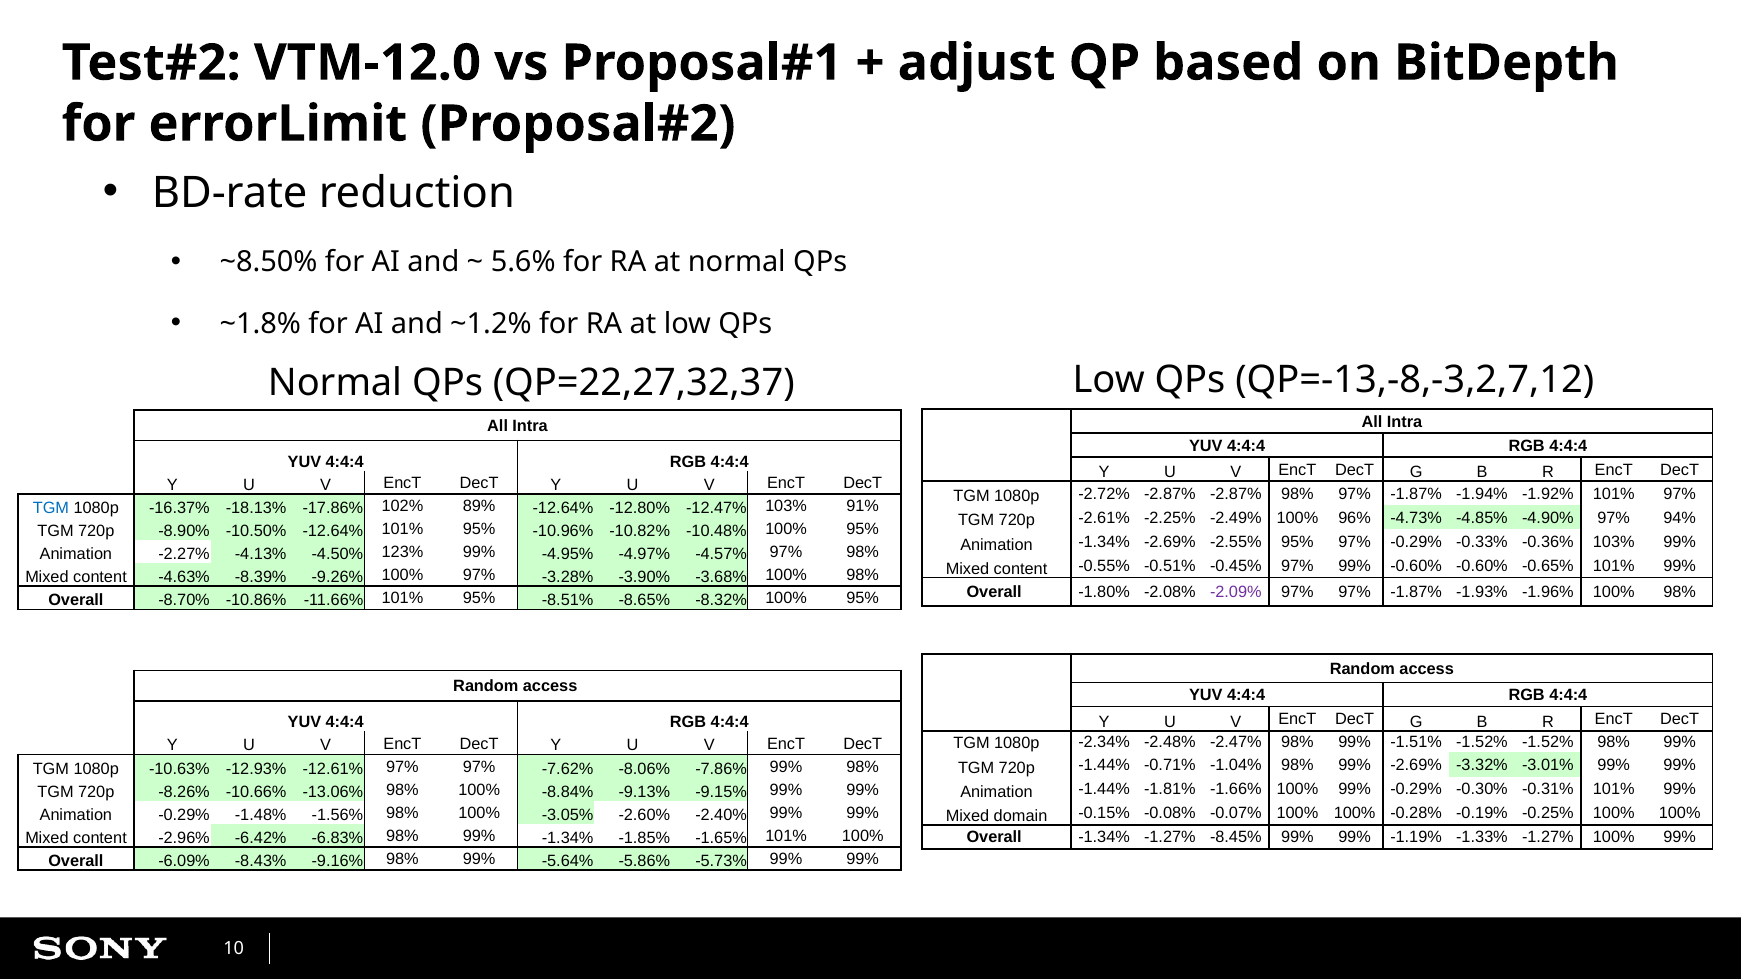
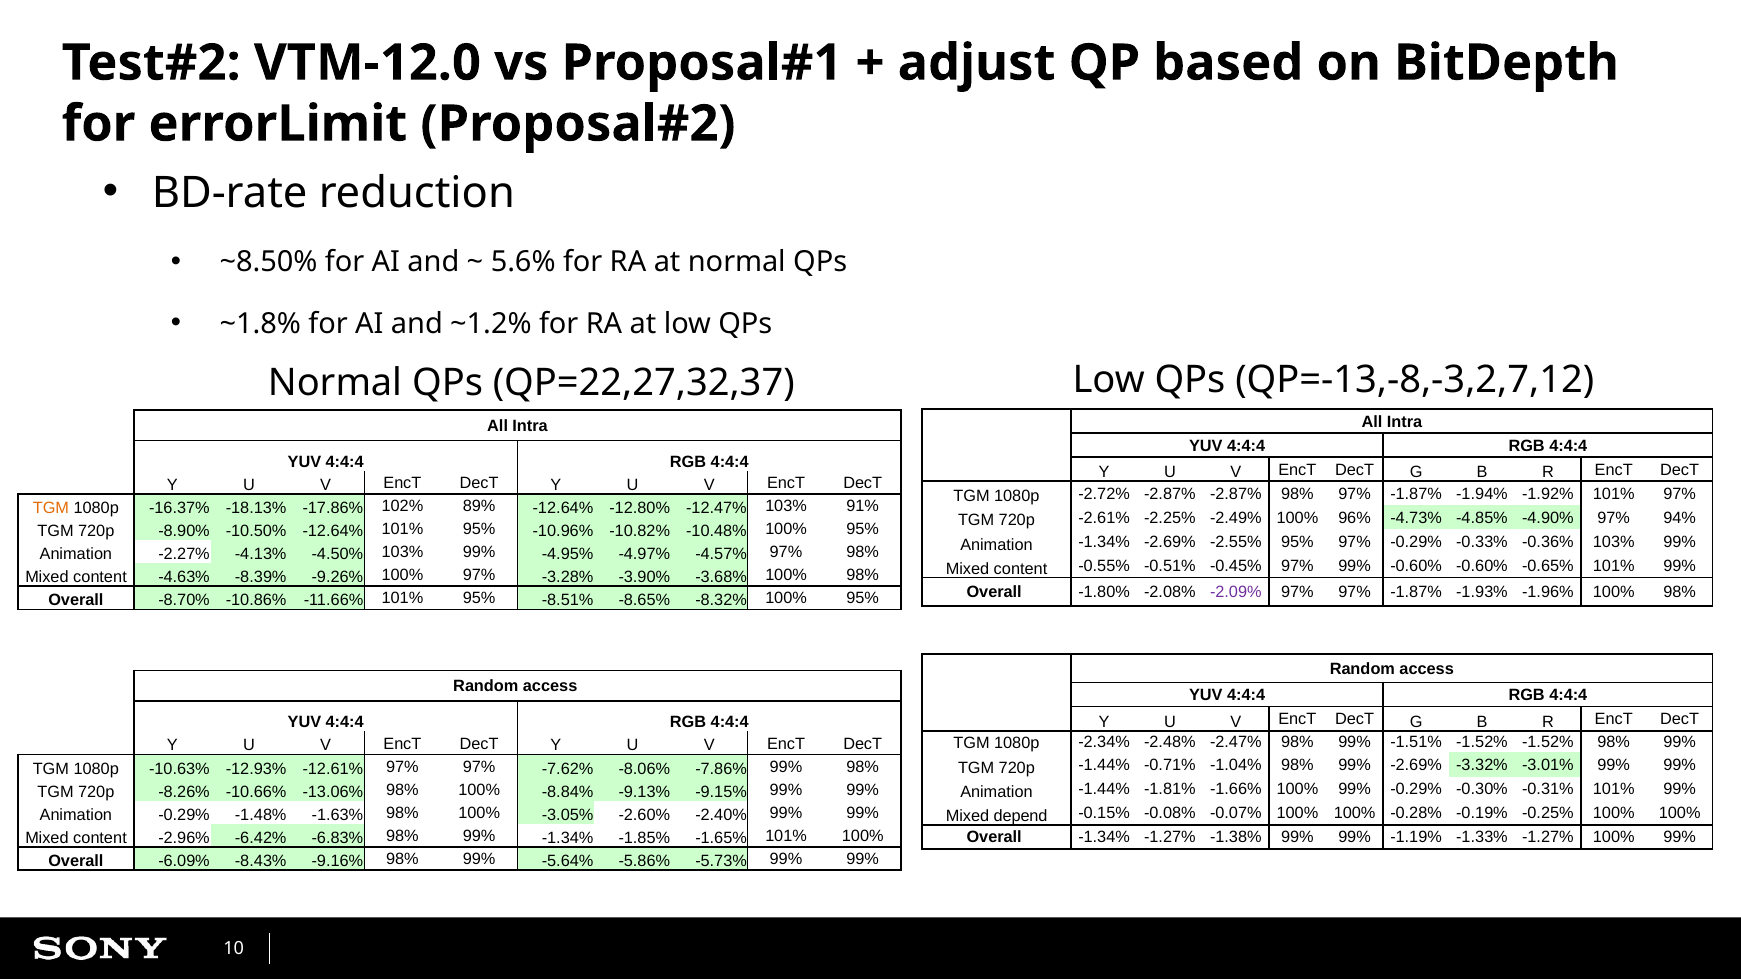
TGM at (51, 508) colour: blue -> orange
-4.50% 123%: 123% -> 103%
-1.56%: -1.56% -> -1.63%
domain: domain -> depend
-8.45%: -8.45% -> -1.38%
